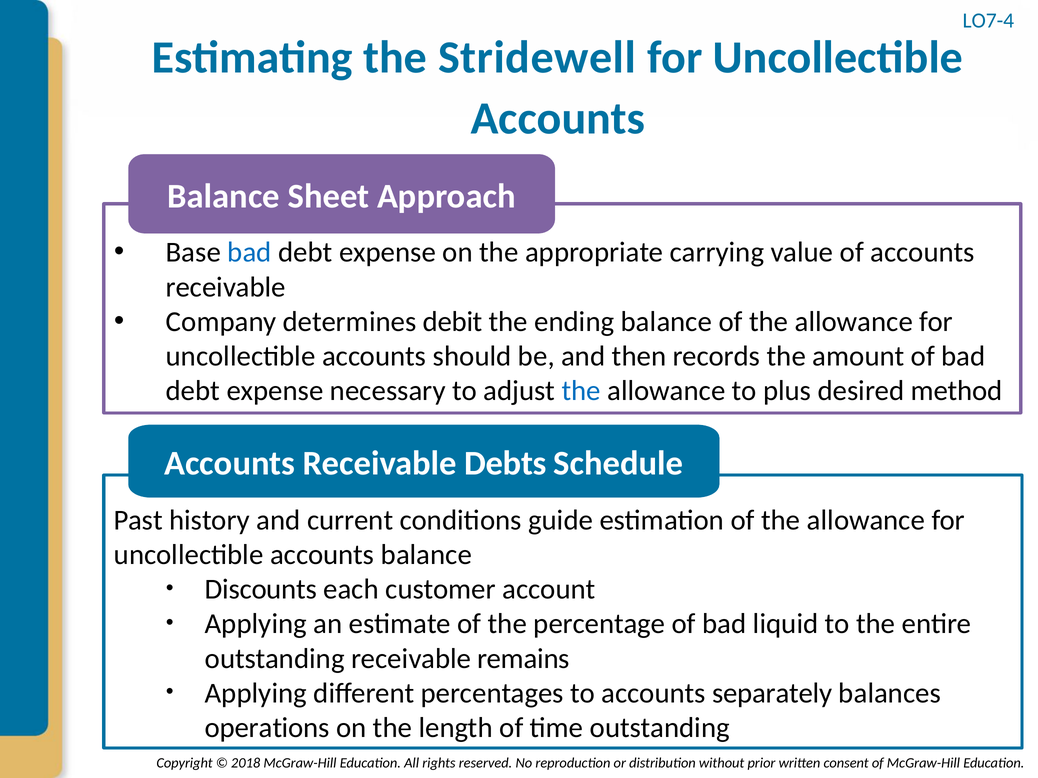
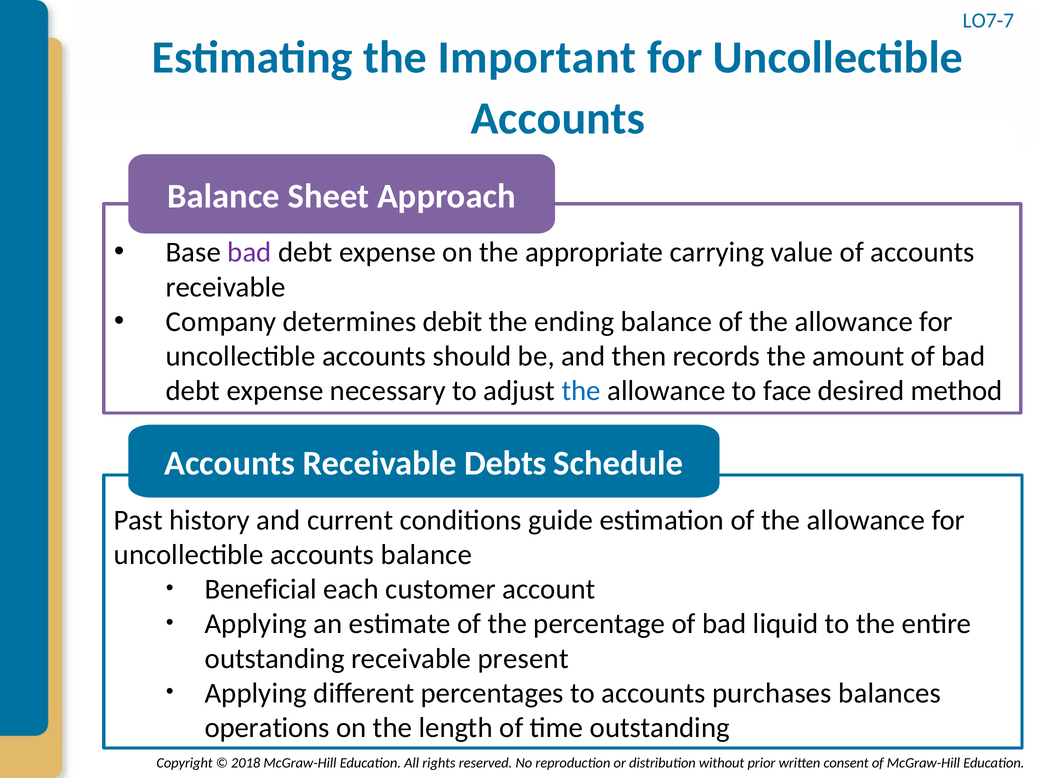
LO7-4: LO7-4 -> LO7-7
Stridewell: Stridewell -> Important
bad at (250, 253) colour: blue -> purple
plus: plus -> face
Discounts: Discounts -> Beneficial
remains: remains -> present
separately: separately -> purchases
